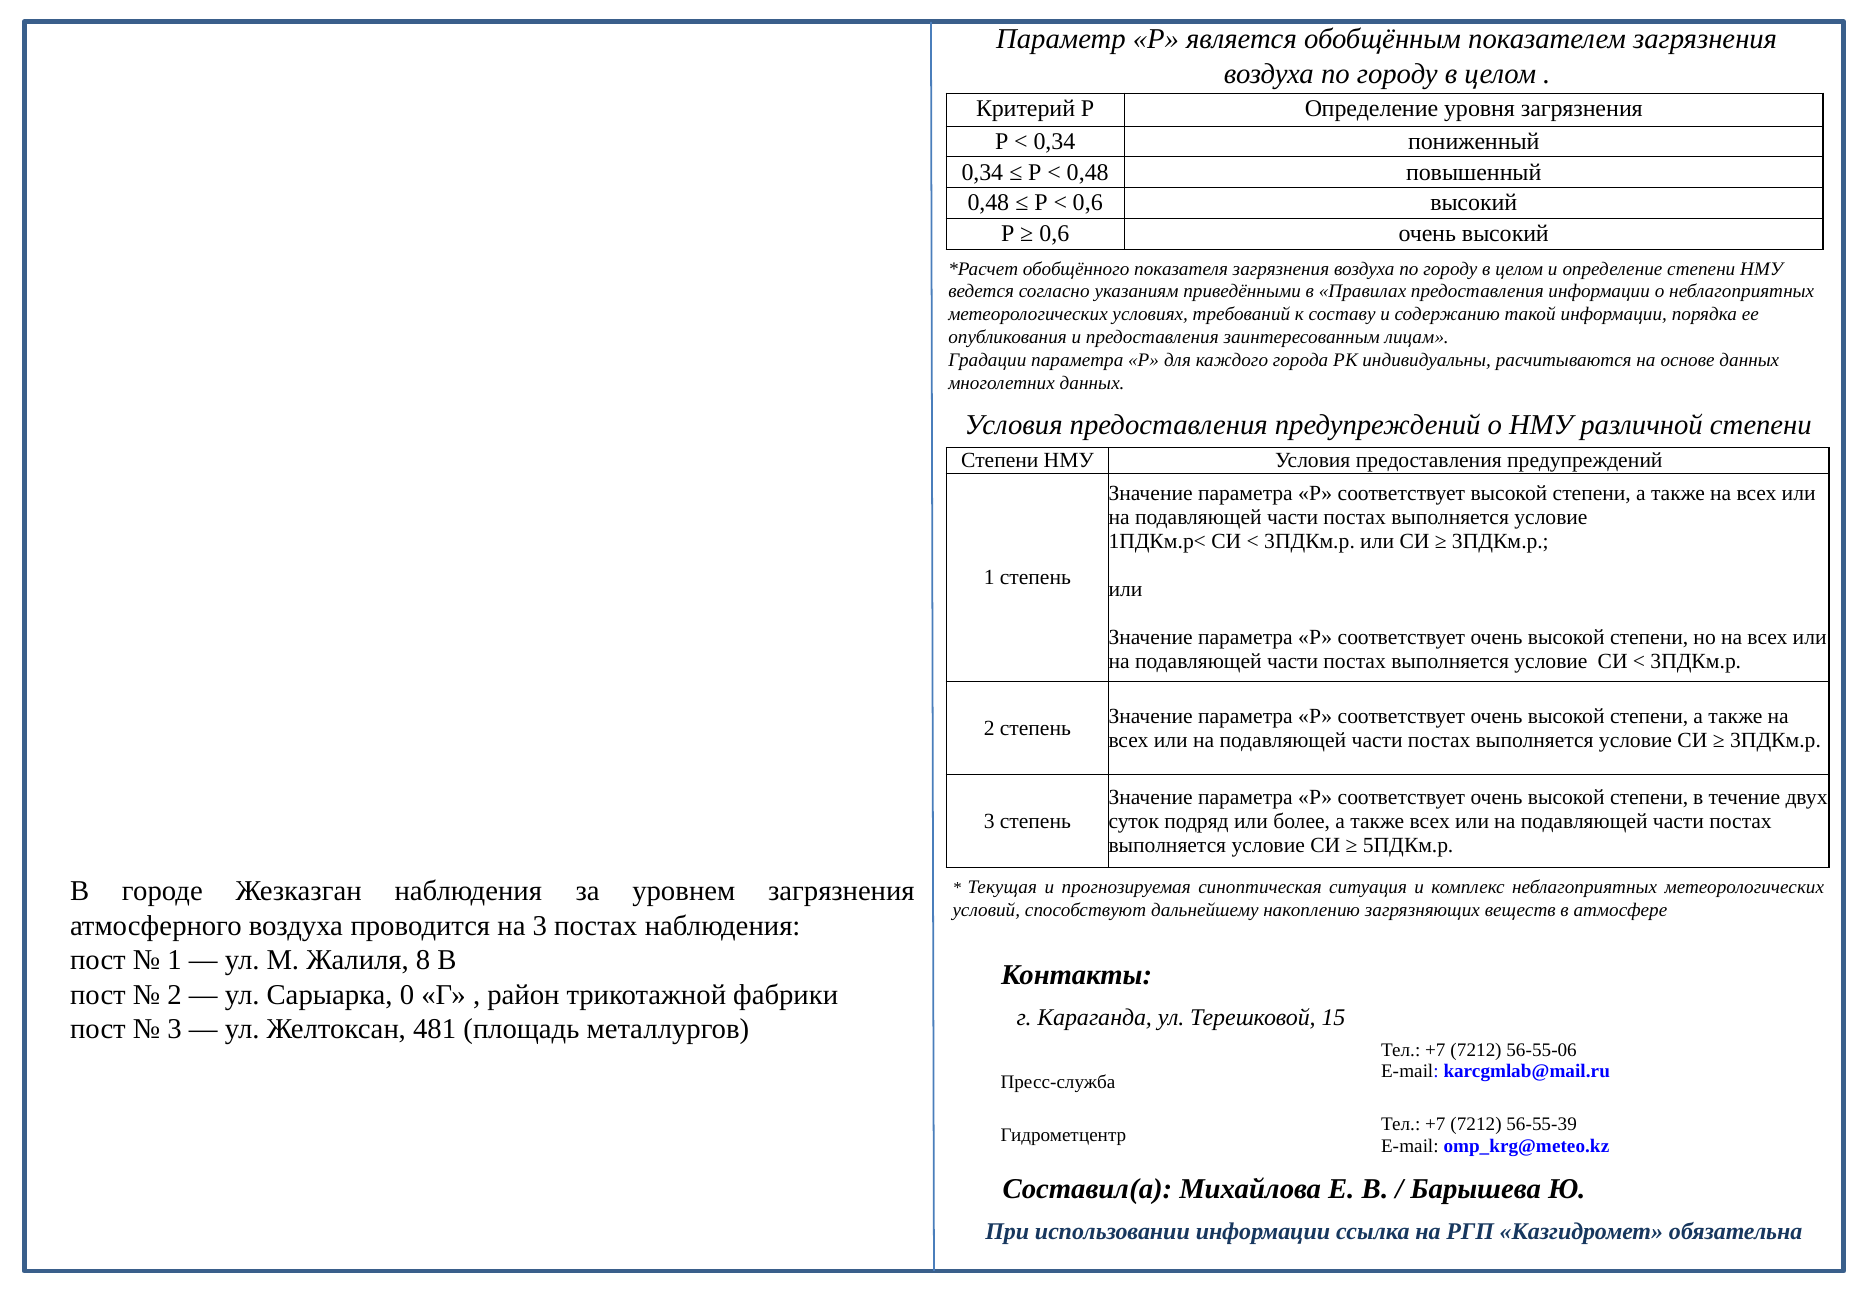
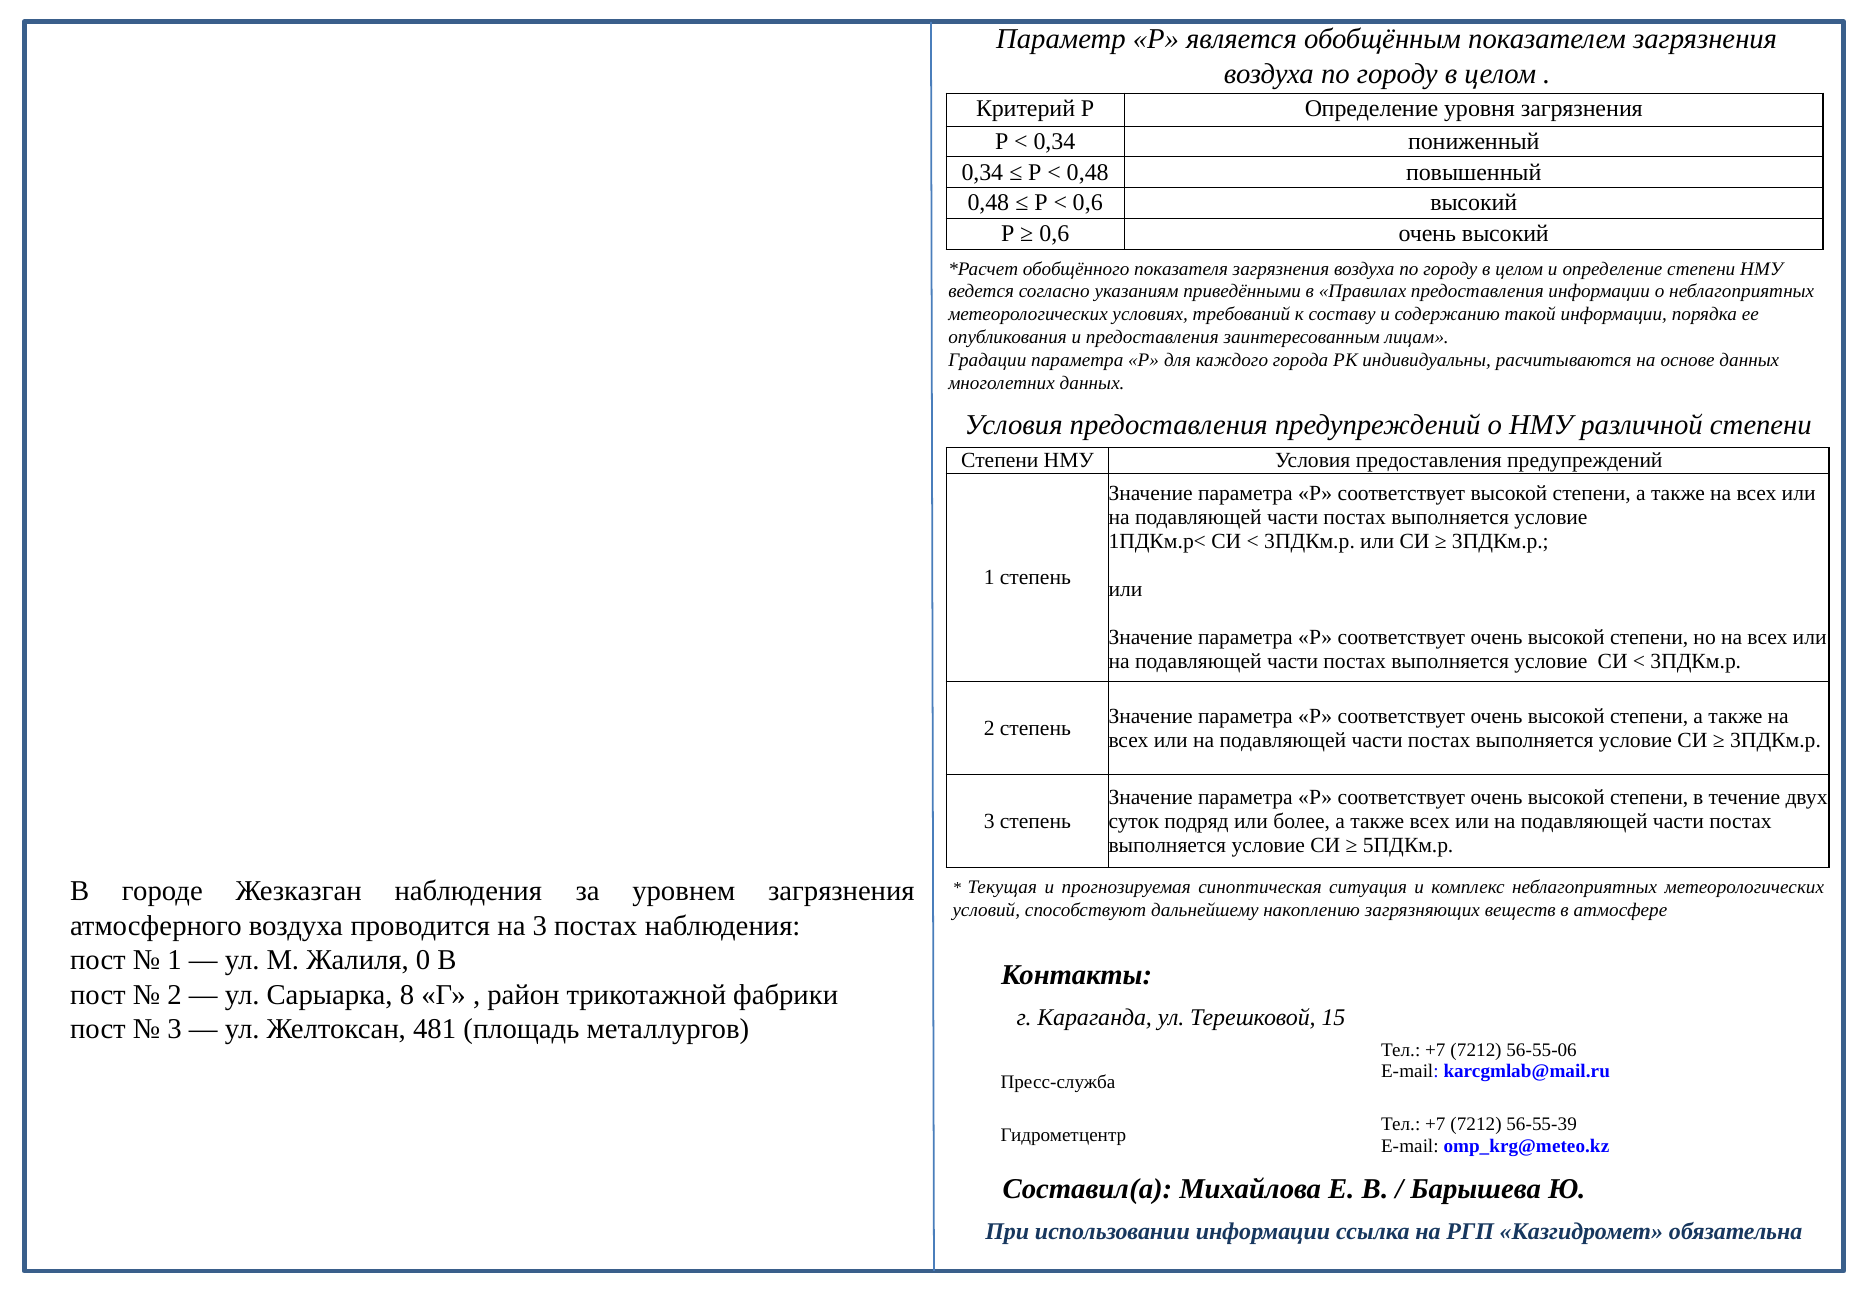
8: 8 -> 0
0: 0 -> 8
